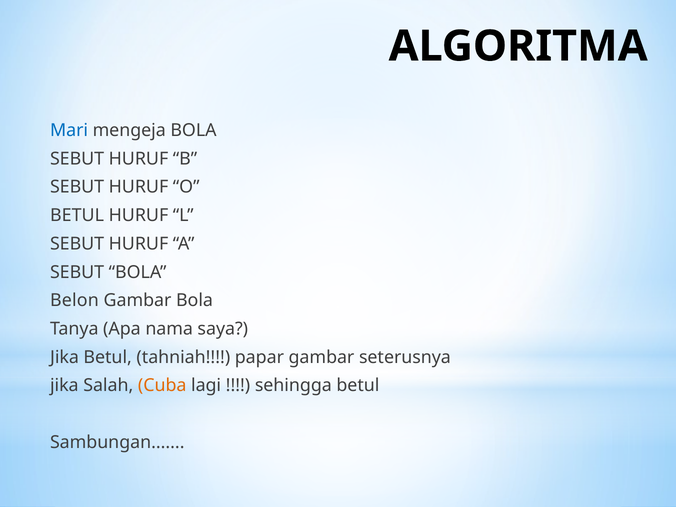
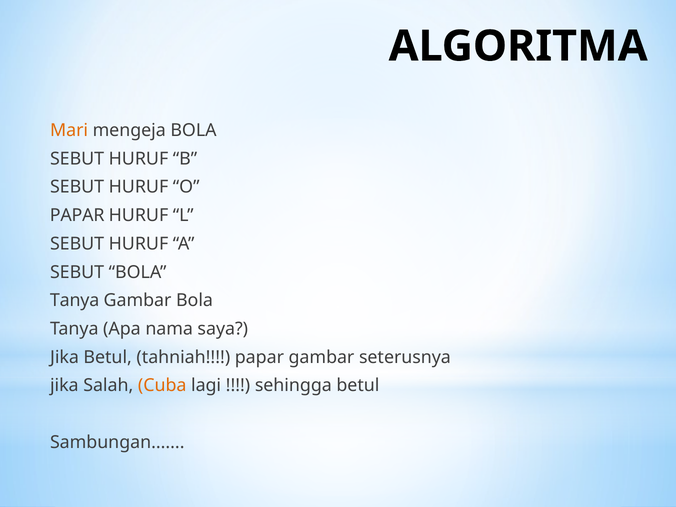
Mari colour: blue -> orange
BETUL at (77, 215): BETUL -> PAPAR
Belon at (74, 300): Belon -> Tanya
